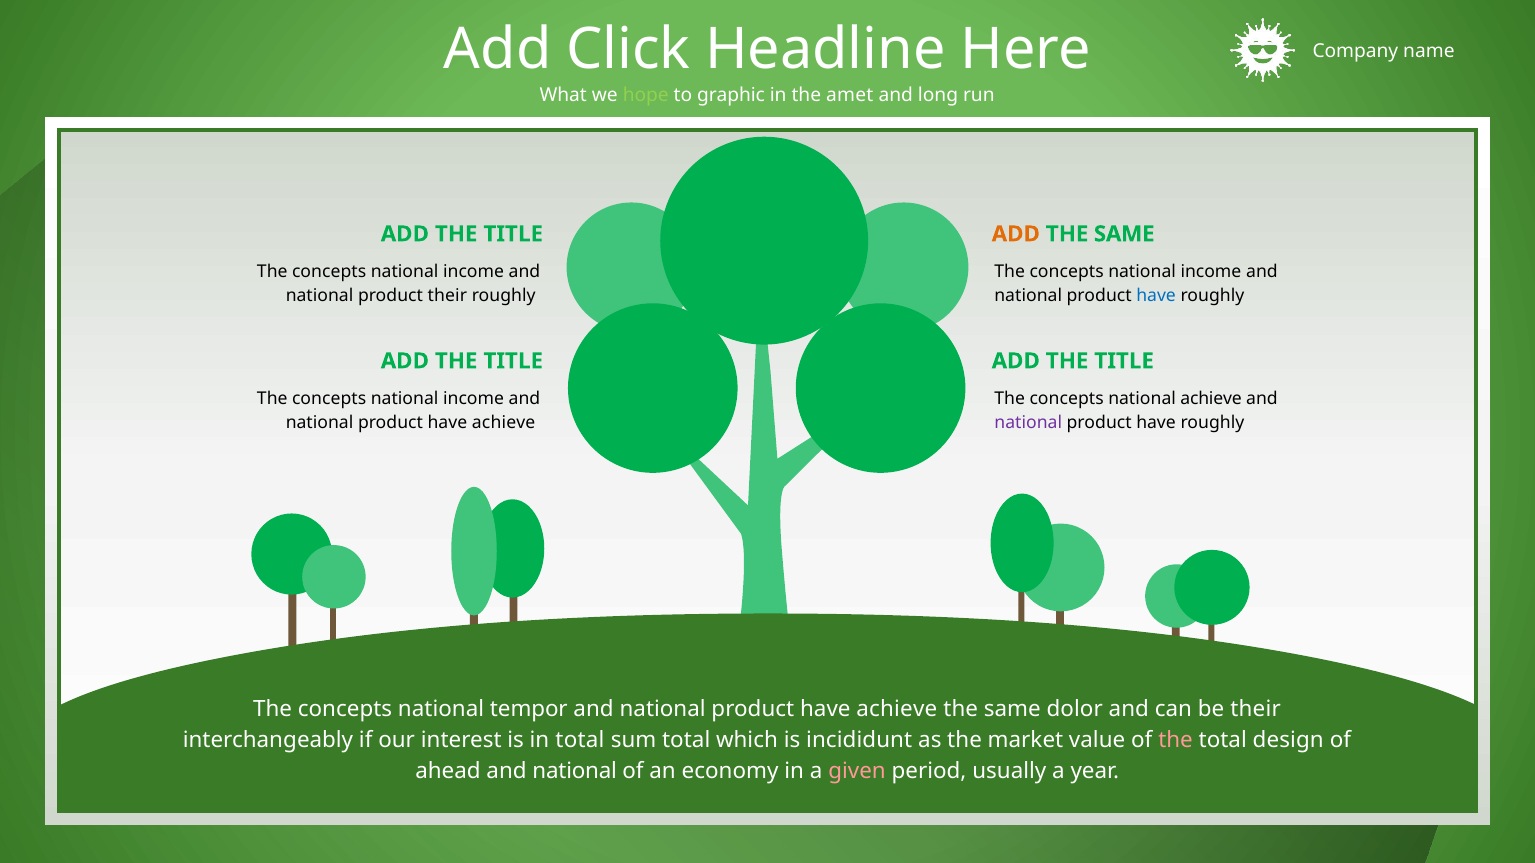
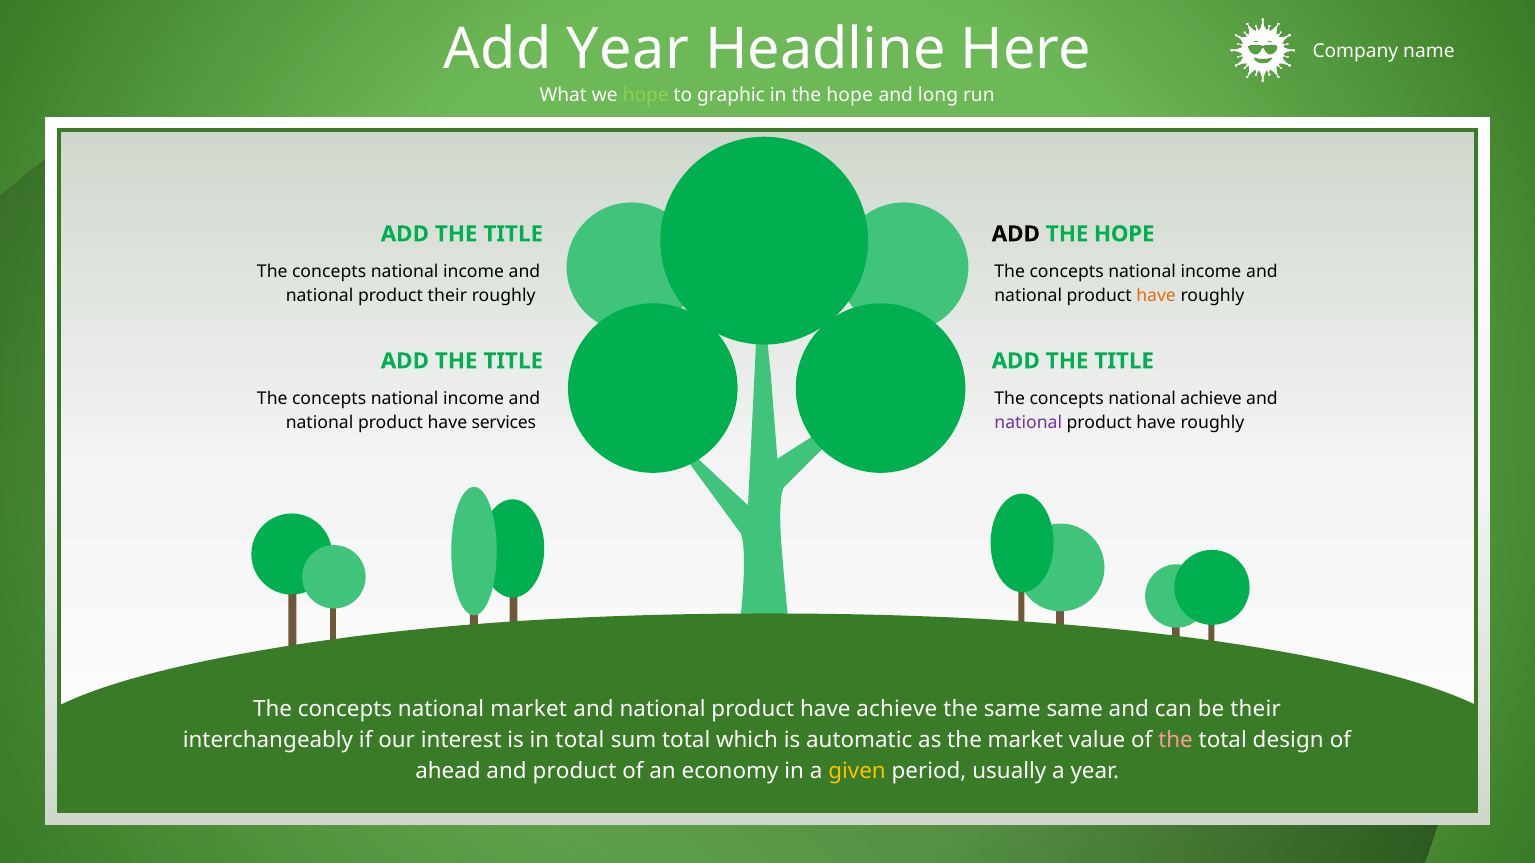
Add Click: Click -> Year
in the amet: amet -> hope
ADD at (1016, 234) colour: orange -> black
SAME at (1124, 234): SAME -> HOPE
have at (1156, 296) colour: blue -> orange
achieve at (504, 423): achieve -> services
national tempor: tempor -> market
same dolor: dolor -> same
incididunt: incididunt -> automatic
national at (575, 771): national -> product
given colour: pink -> yellow
